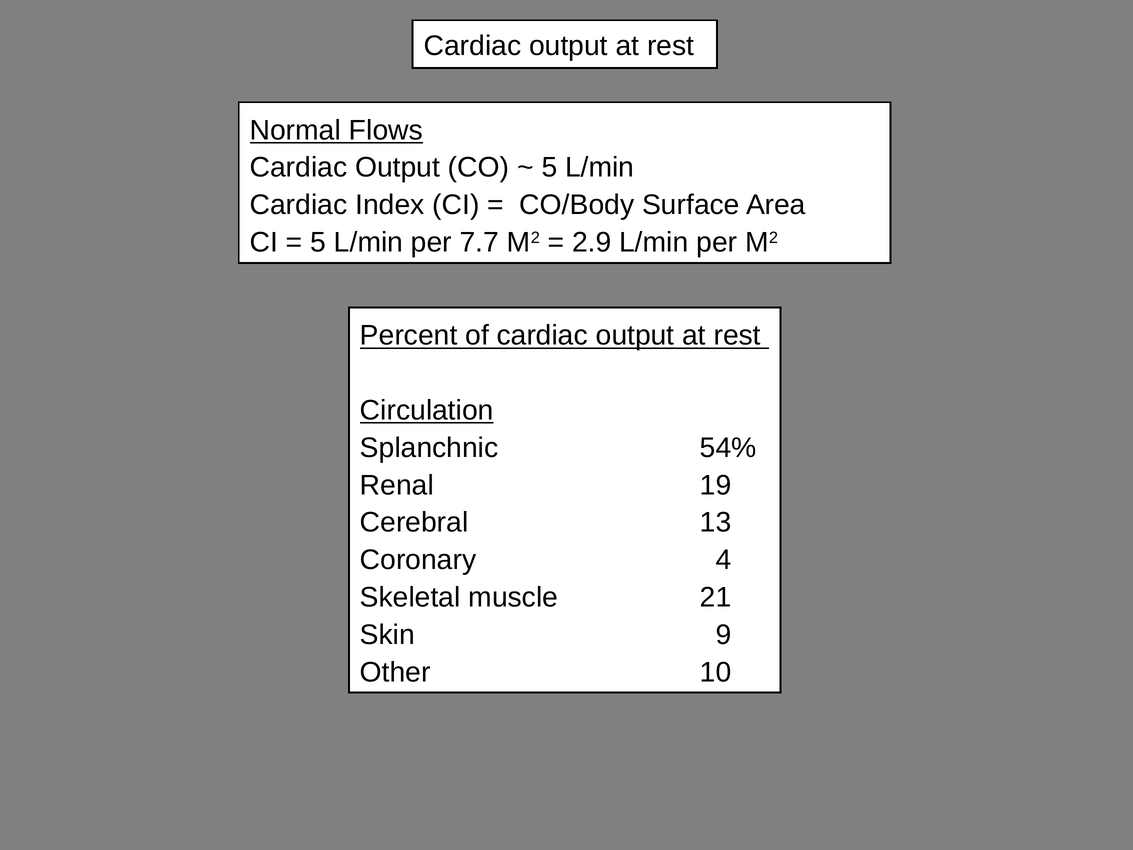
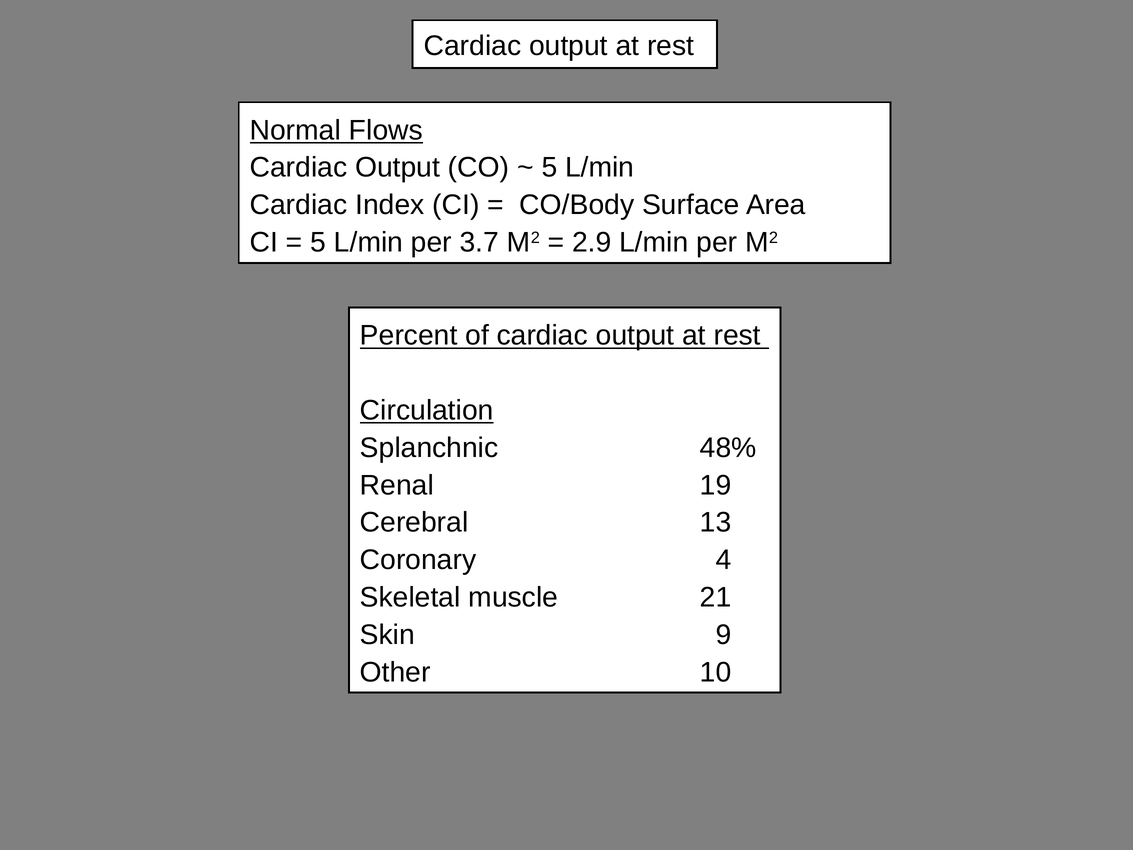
7.7: 7.7 -> 3.7
54%: 54% -> 48%
